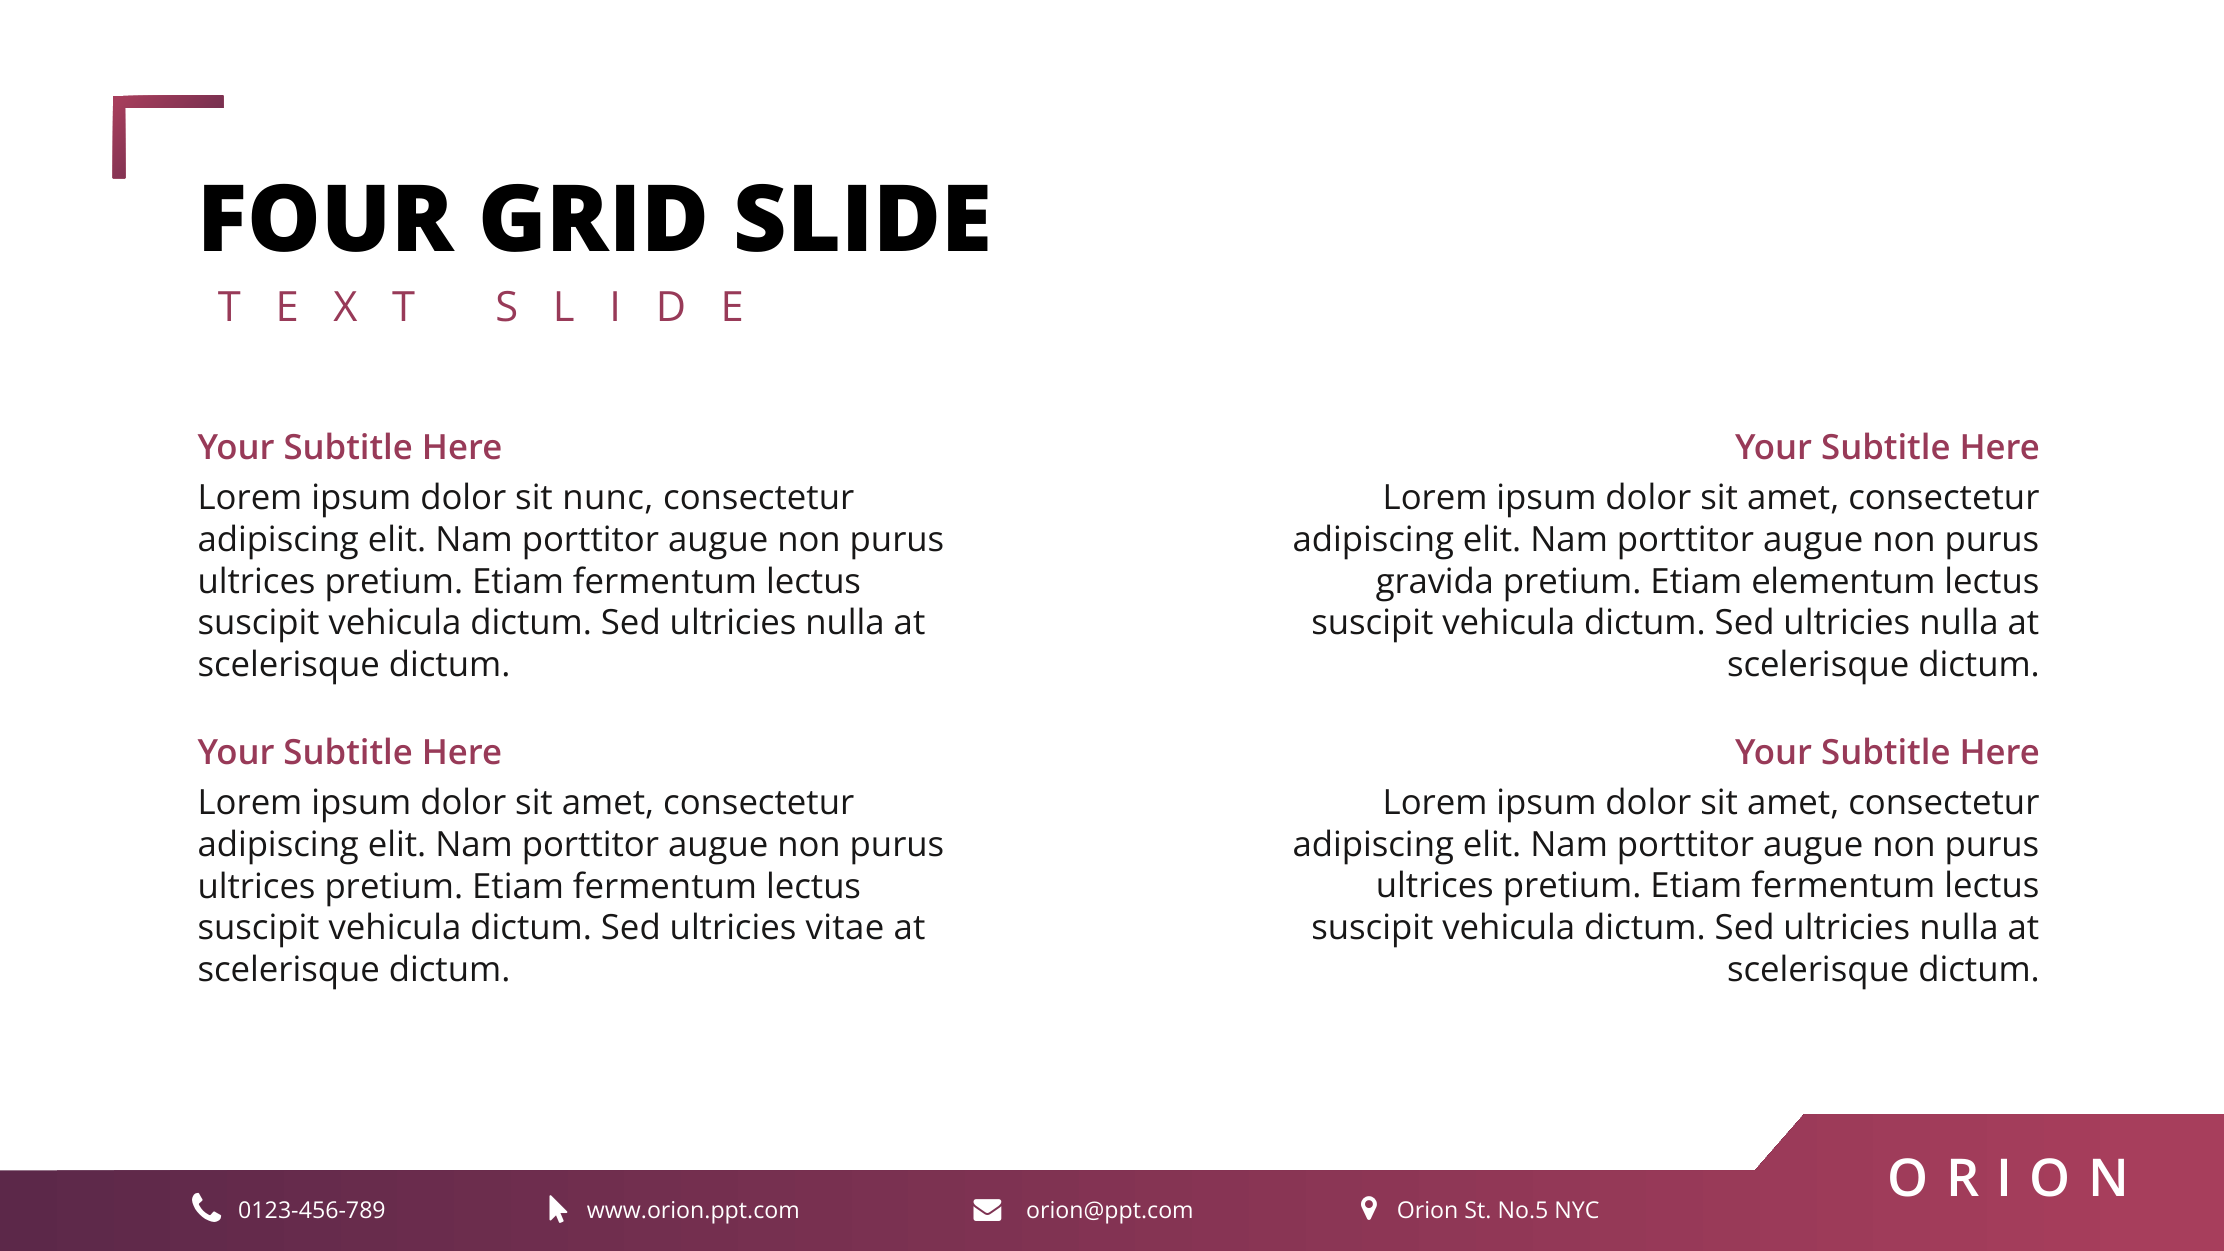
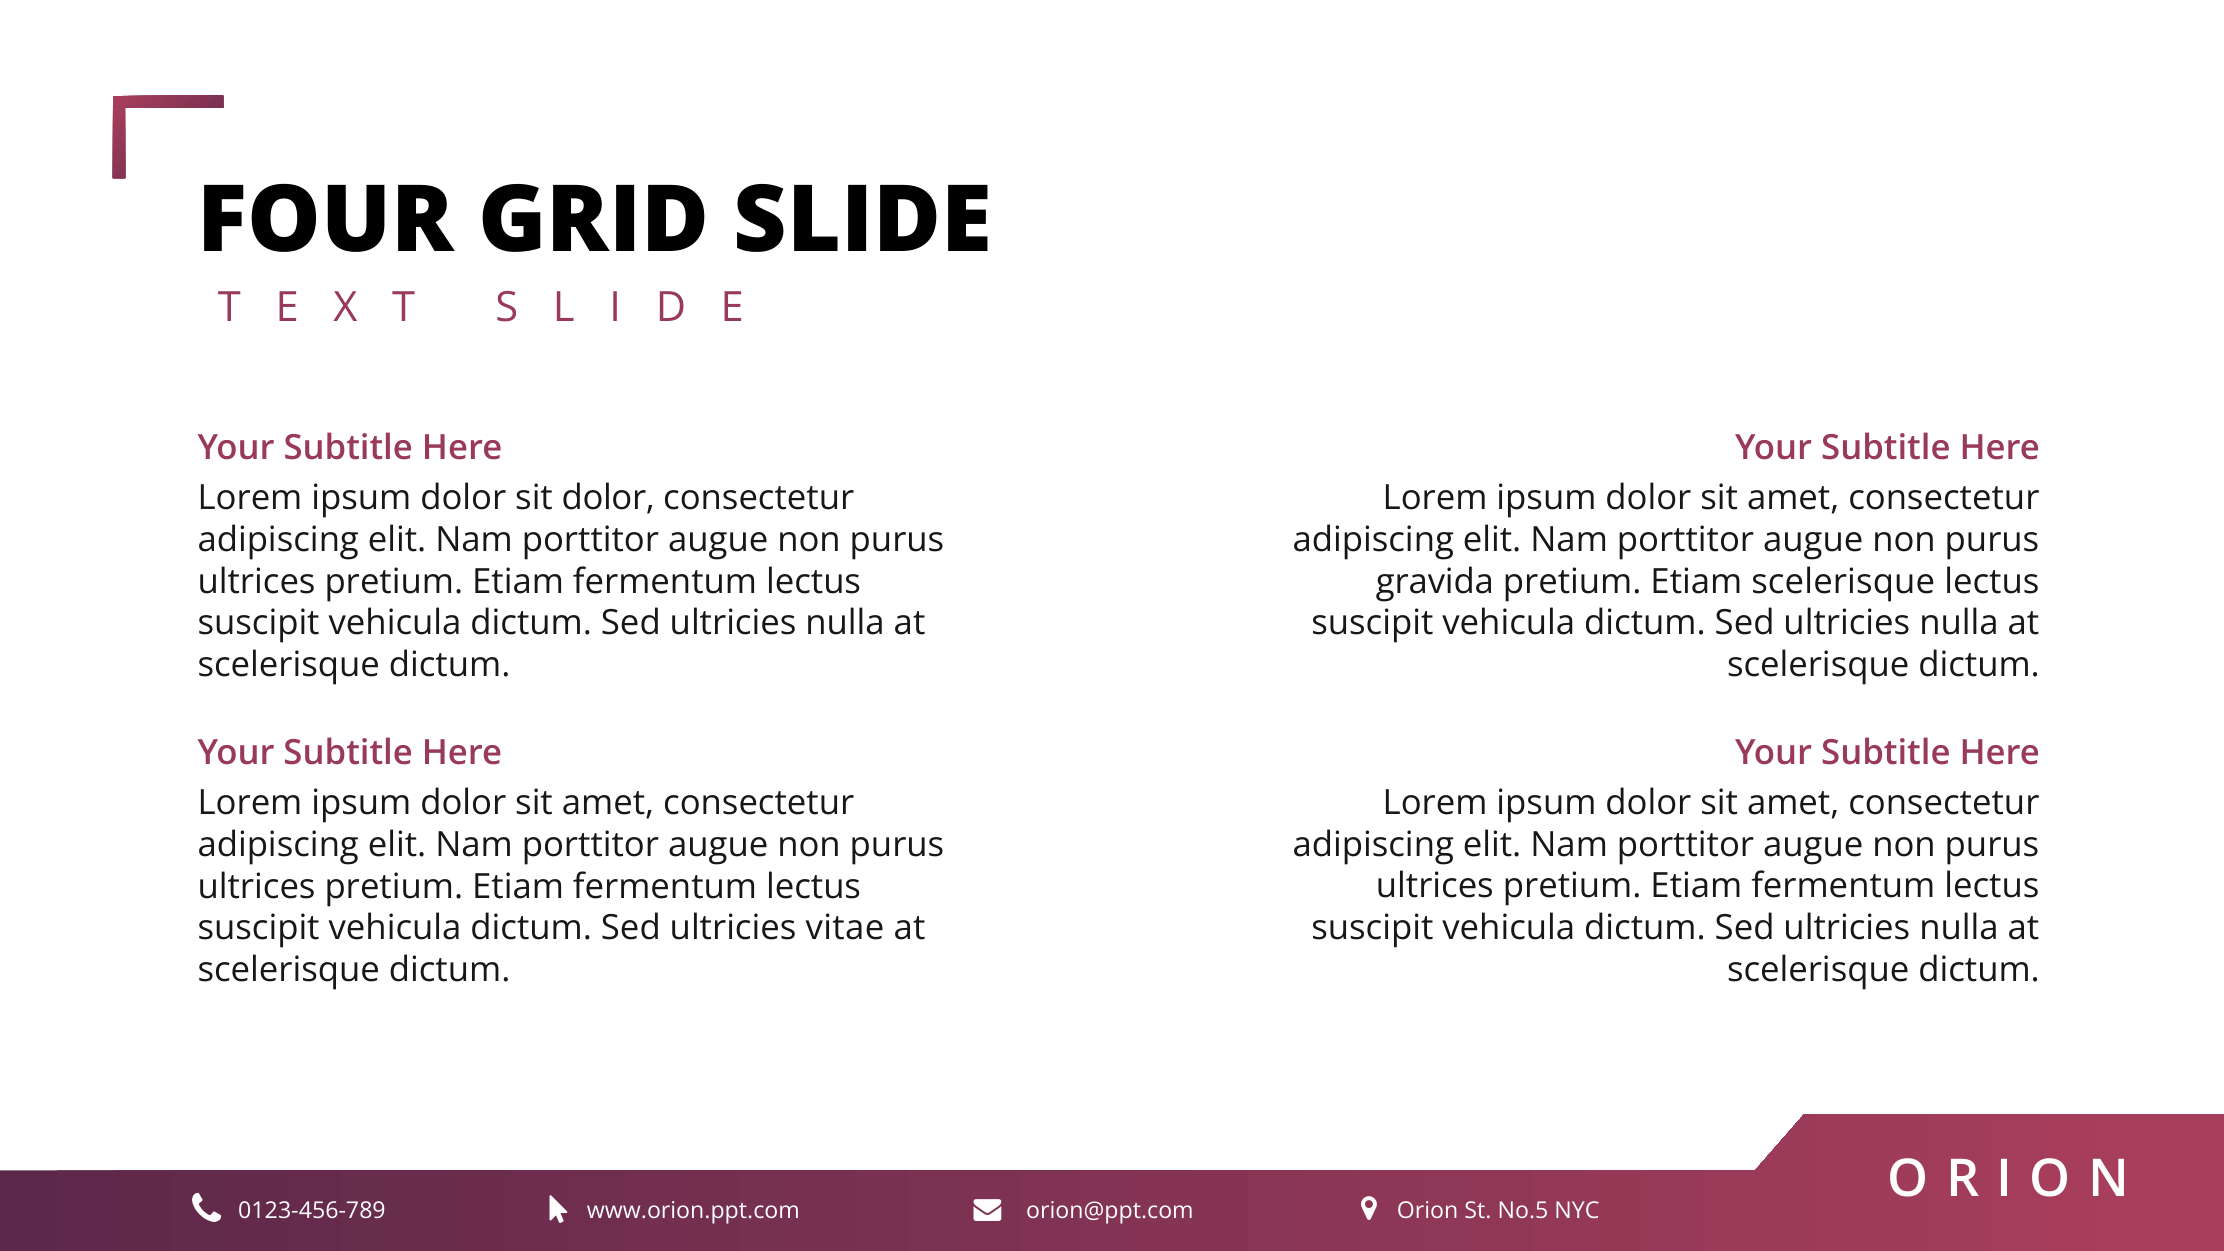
sit nunc: nunc -> dolor
Etiam elementum: elementum -> scelerisque
